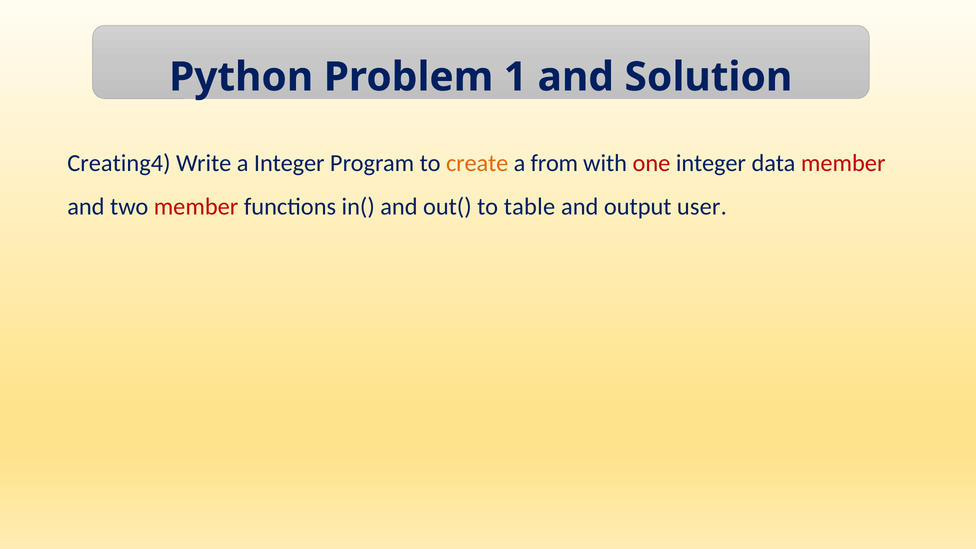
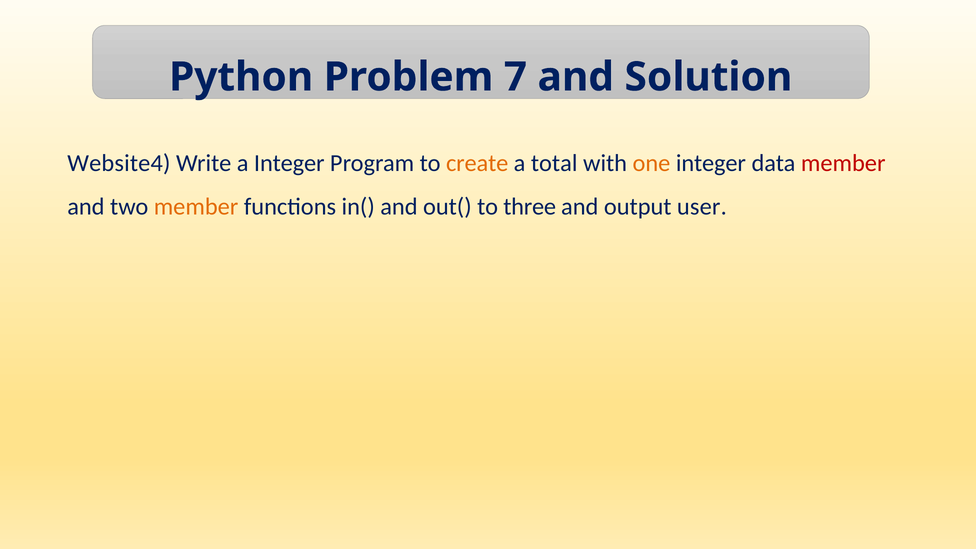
1: 1 -> 7
Creating4: Creating4 -> Website4
from: from -> total
one colour: red -> orange
member at (196, 207) colour: red -> orange
table: table -> three
